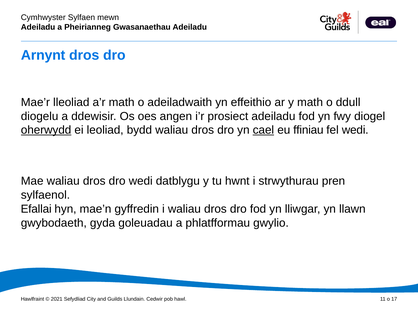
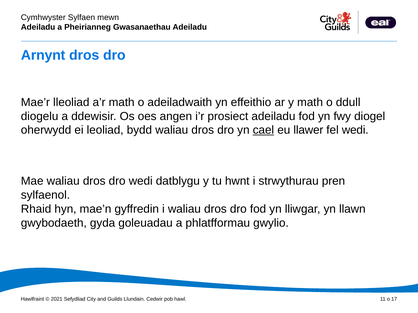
oherwydd underline: present -> none
ffiniau: ffiniau -> llawer
Efallai: Efallai -> Rhaid
